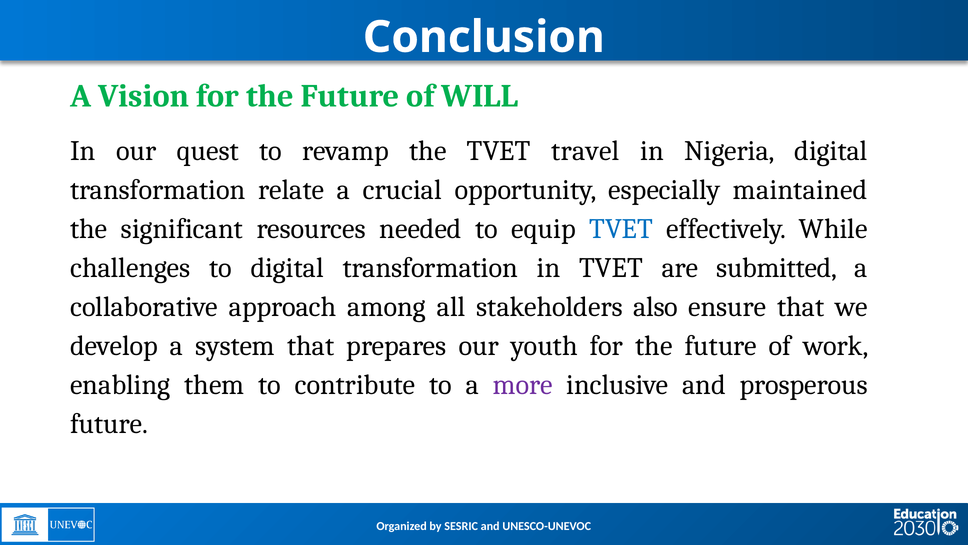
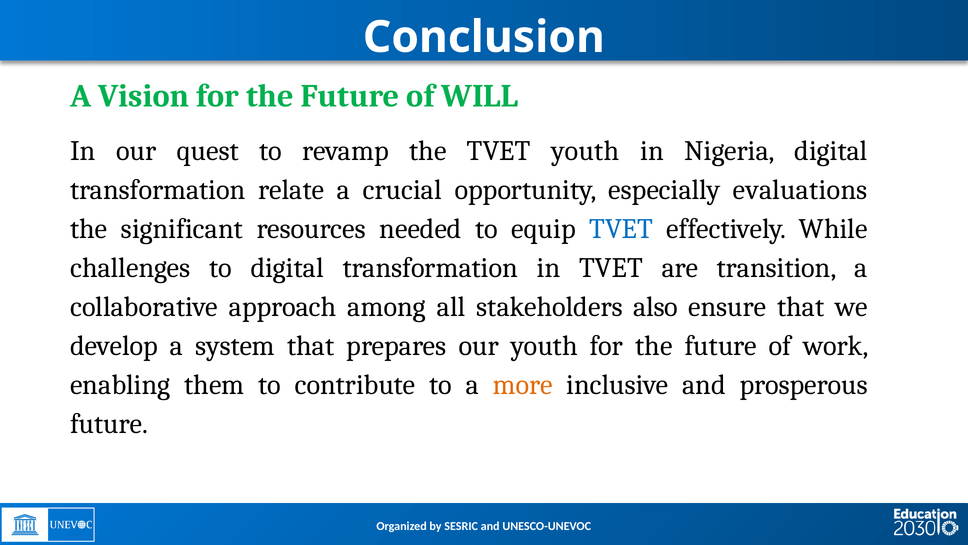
TVET travel: travel -> youth
maintained: maintained -> evaluations
submitted: submitted -> transition
more colour: purple -> orange
